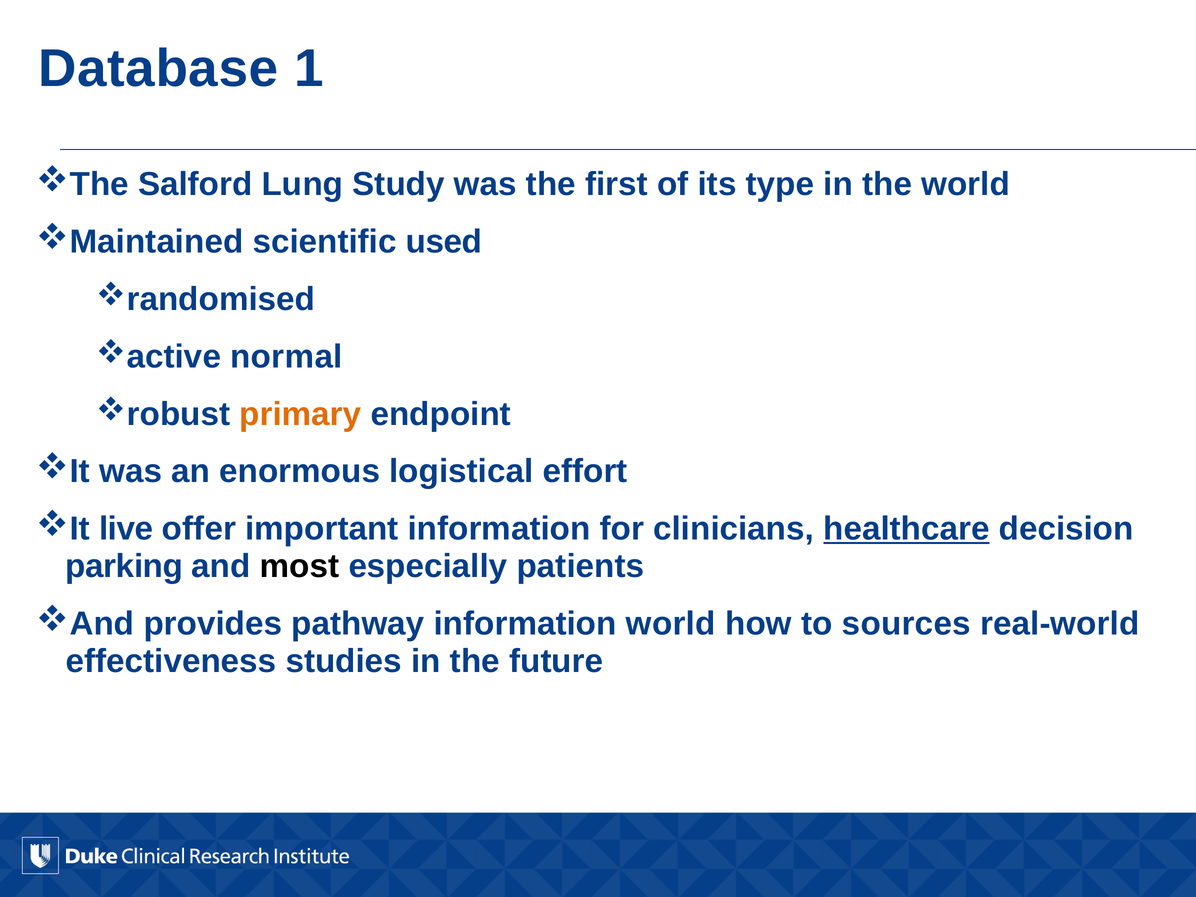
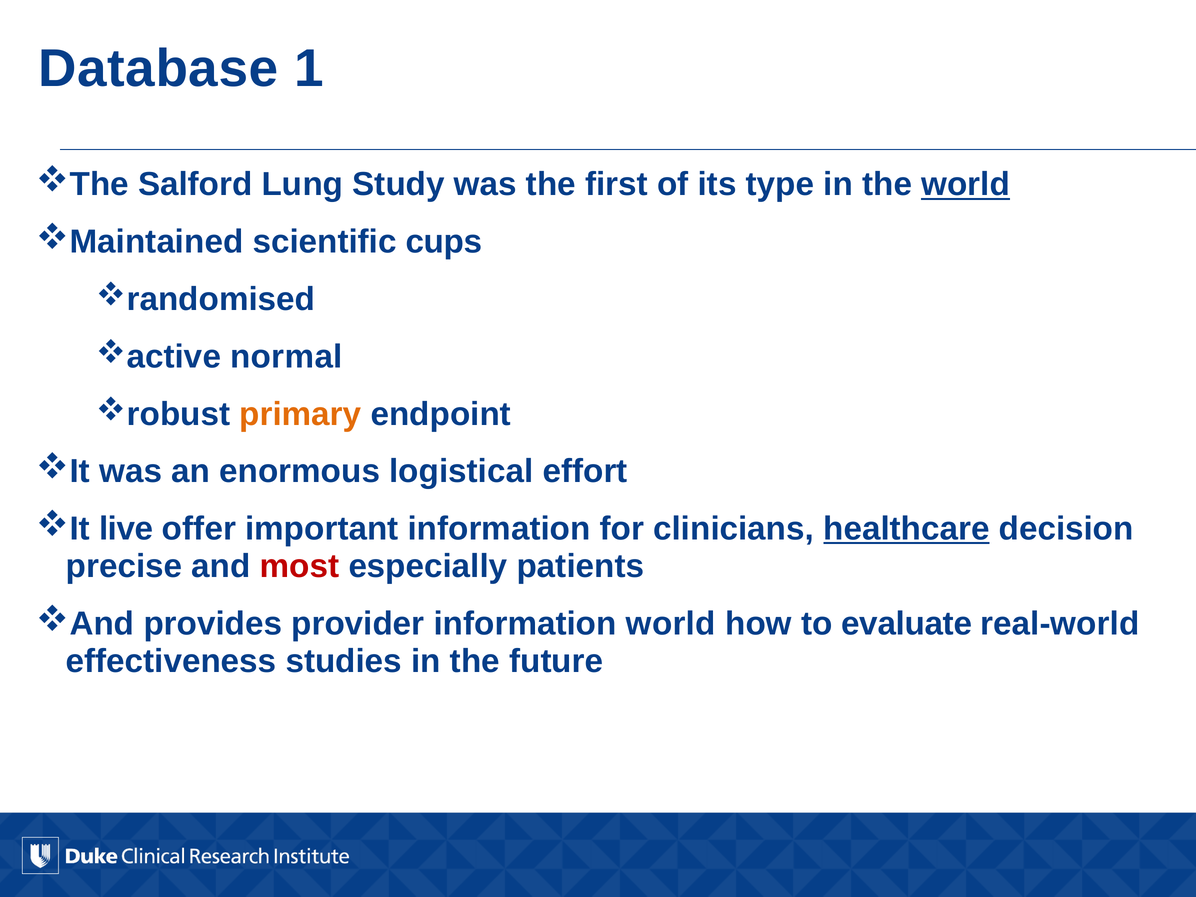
world at (966, 184) underline: none -> present
used: used -> cups
parking: parking -> precise
most colour: black -> red
pathway: pathway -> provider
sources: sources -> evaluate
